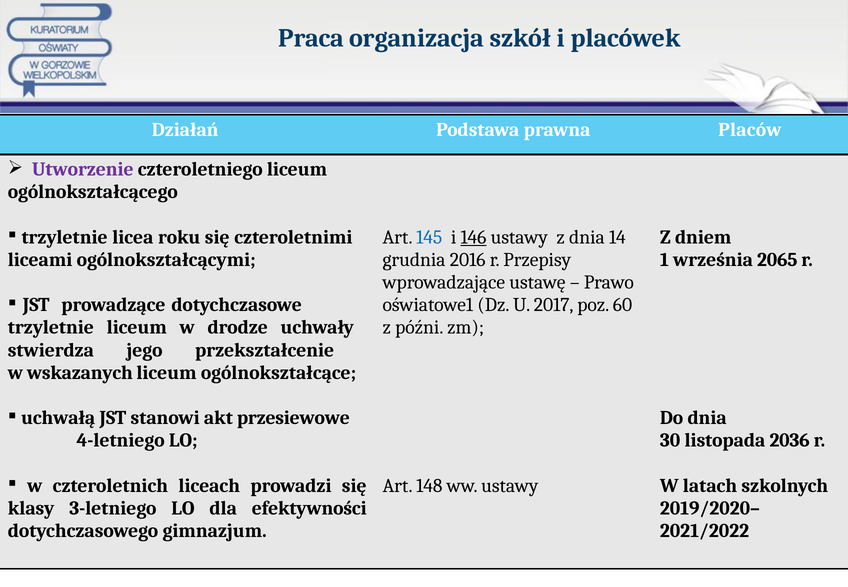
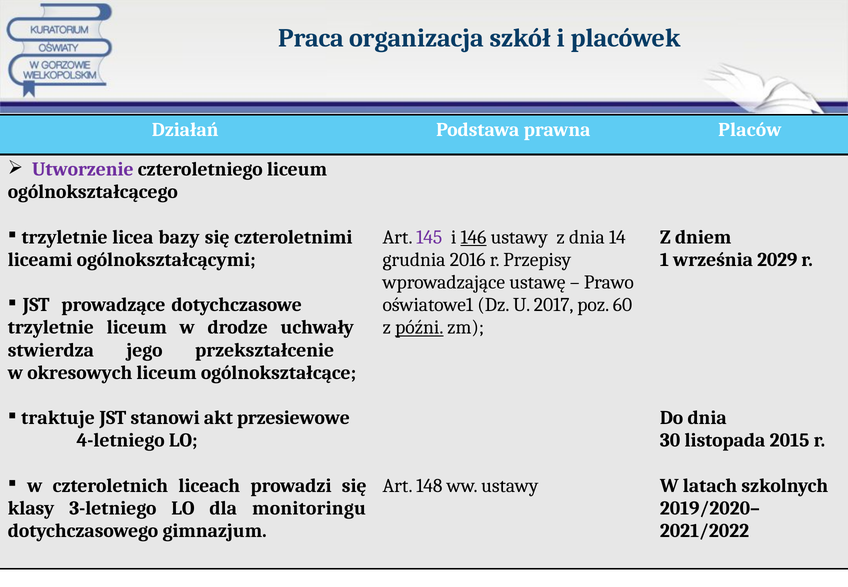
roku: roku -> bazy
145 colour: blue -> purple
2065: 2065 -> 2029
późni underline: none -> present
wskazanych: wskazanych -> okresowych
uchwałą: uchwałą -> traktuje
2036: 2036 -> 2015
efektywności: efektywności -> monitoringu
